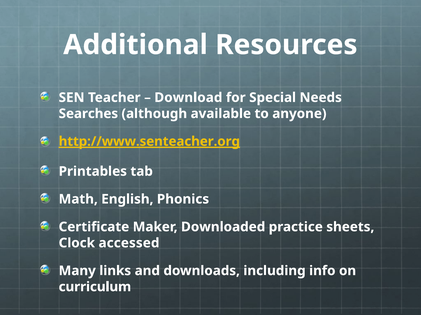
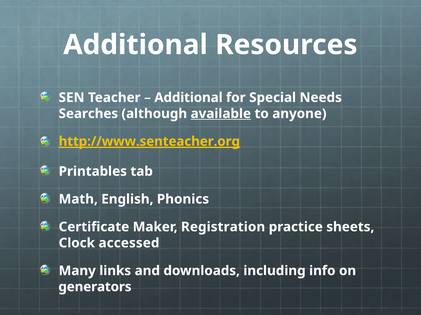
Download at (188, 98): Download -> Additional
available underline: none -> present
Downloaded: Downloaded -> Registration
curriculum: curriculum -> generators
